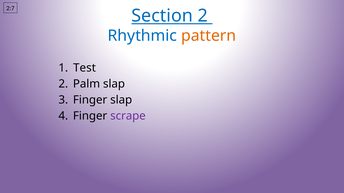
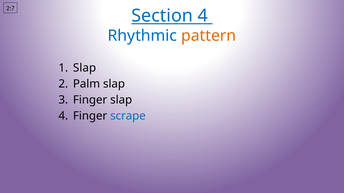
Section 2: 2 -> 4
1 Test: Test -> Slap
scrape colour: purple -> blue
